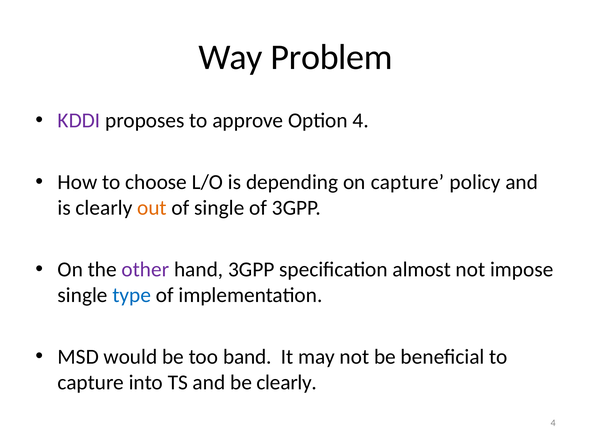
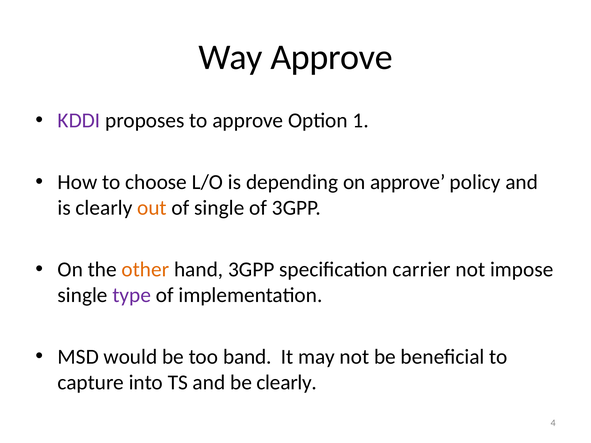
Way Problem: Problem -> Approve
Option 4: 4 -> 1
on capture: capture -> approve
other colour: purple -> orange
almost: almost -> carrier
type colour: blue -> purple
